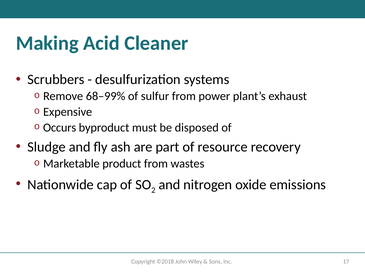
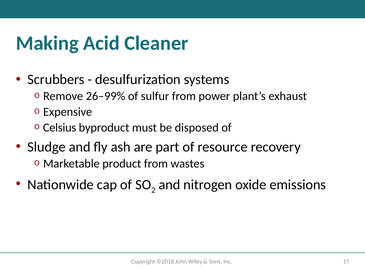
68–99%: 68–99% -> 26–99%
Occurs: Occurs -> Celsius
